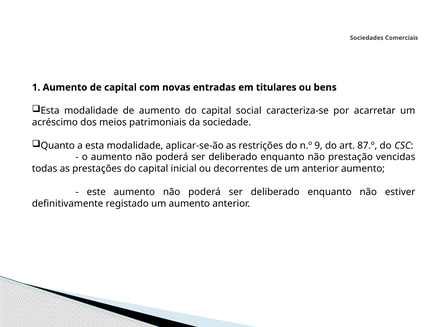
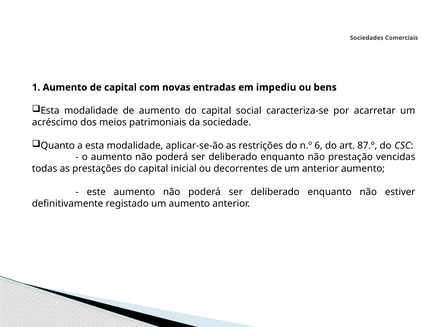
titulares: titulares -> impediu
9: 9 -> 6
